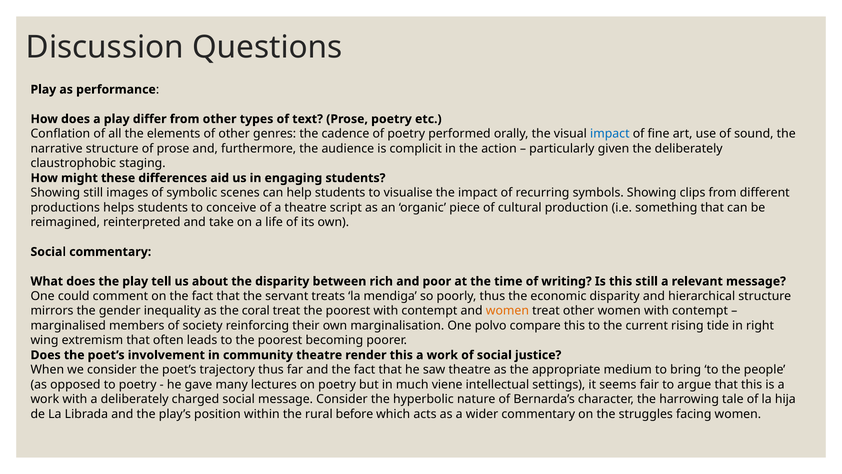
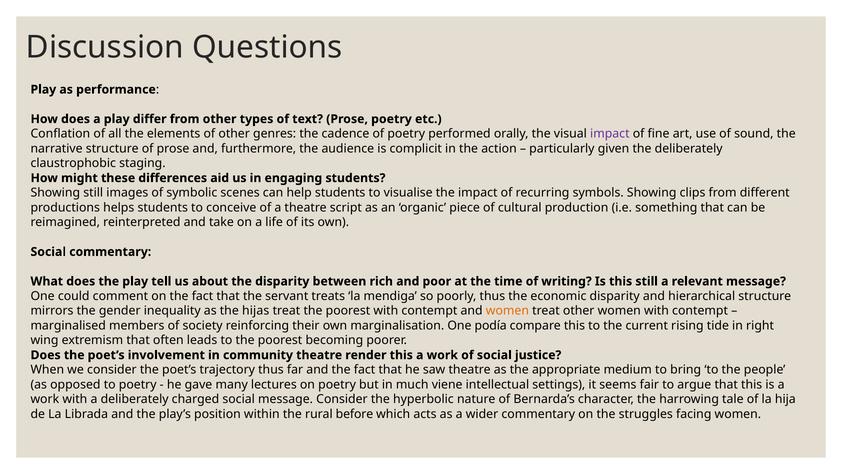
impact at (610, 134) colour: blue -> purple
coral: coral -> hijas
polvo: polvo -> podía
